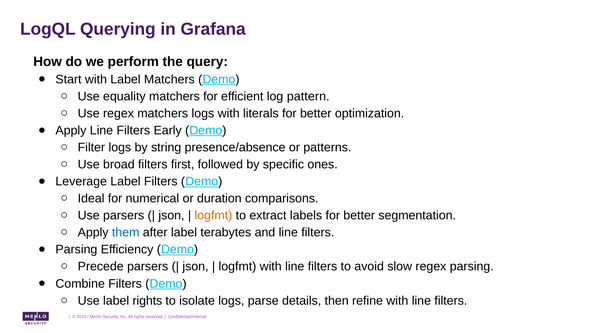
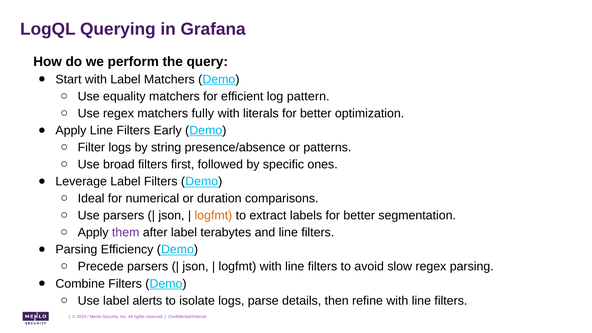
matchers logs: logs -> fully
them colour: blue -> purple
label rights: rights -> alerts
